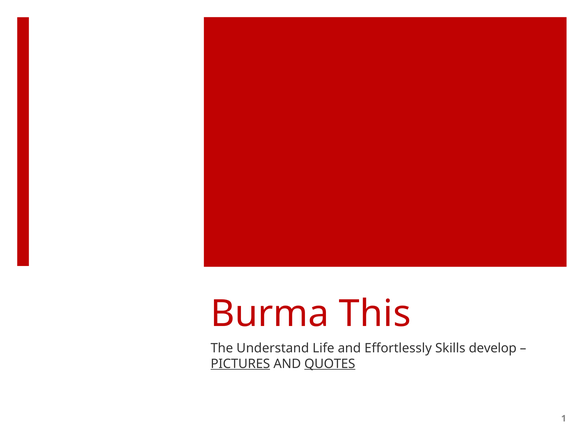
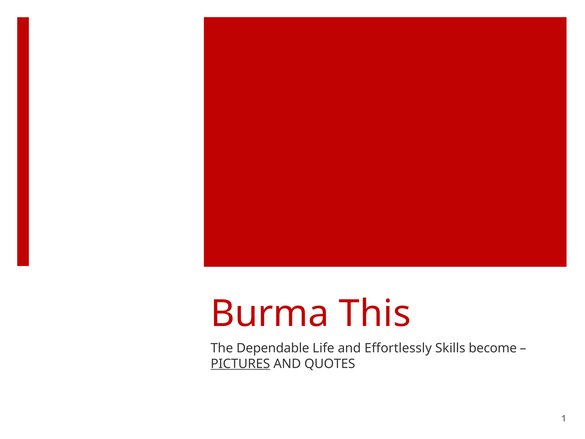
Understand: Understand -> Dependable
develop: develop -> become
QUOTES underline: present -> none
